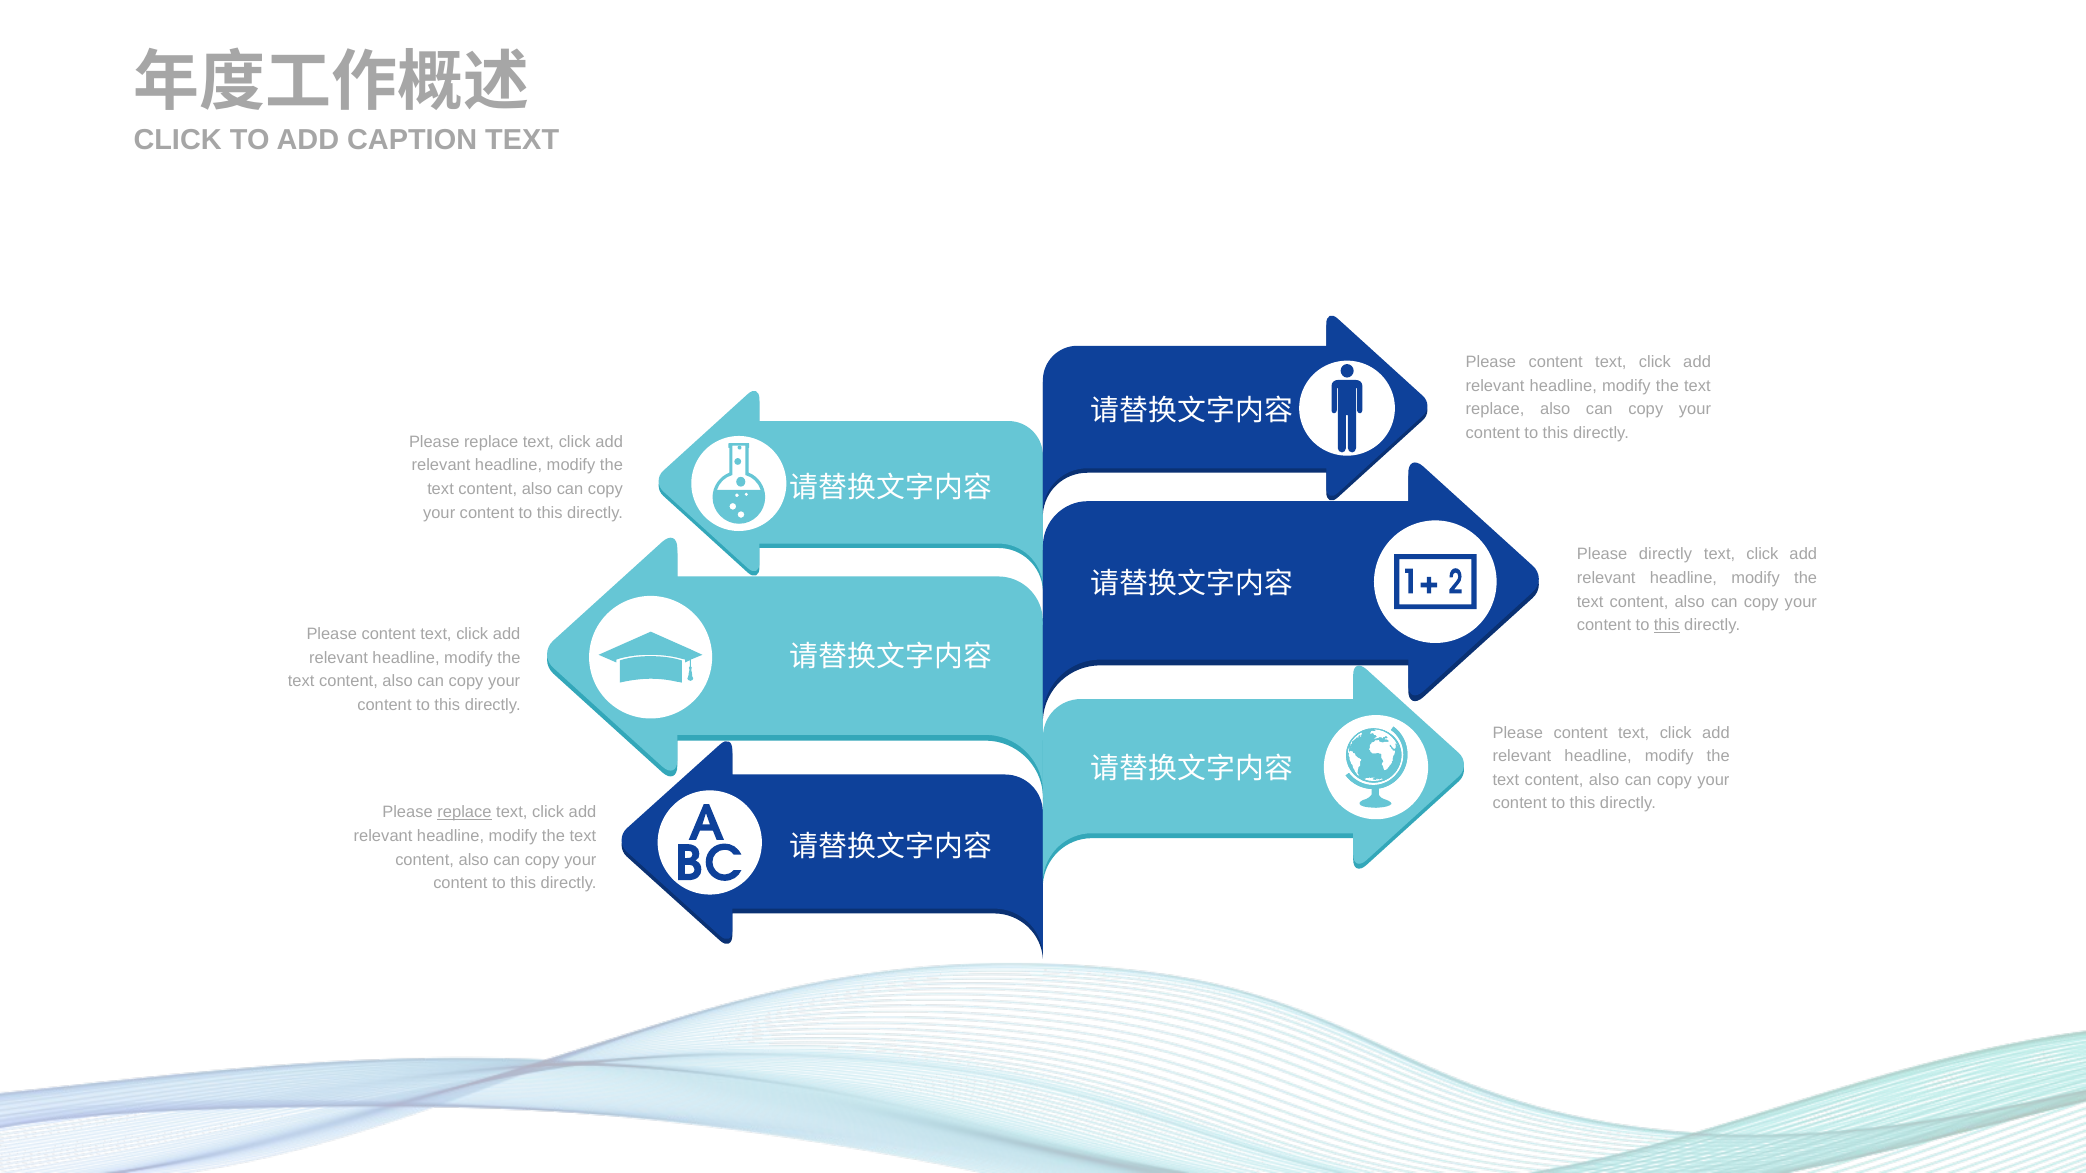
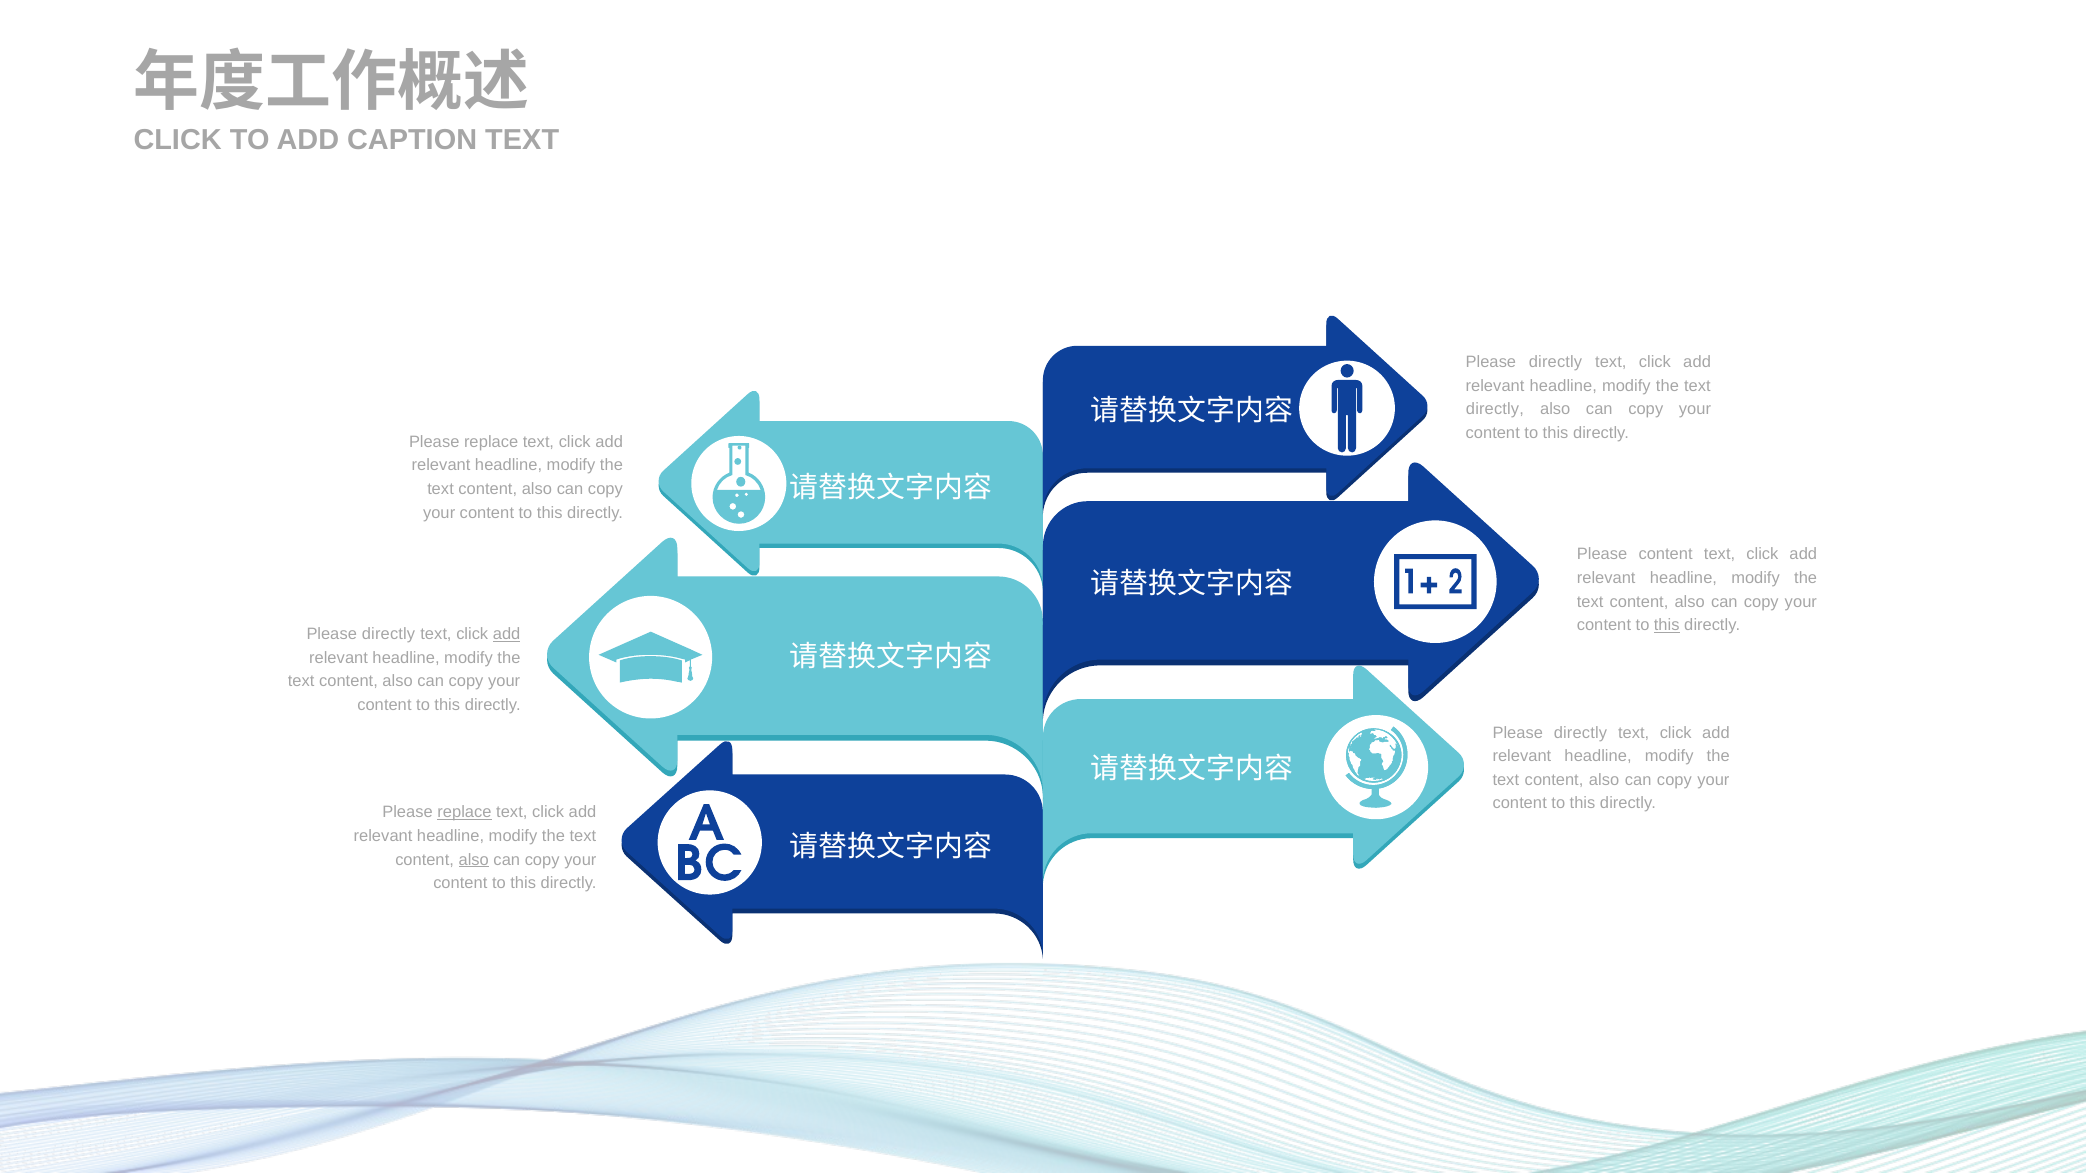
content at (1556, 362): content -> directly
replace at (1495, 409): replace -> directly
Please directly: directly -> content
content at (389, 634): content -> directly
add at (507, 634) underline: none -> present
content at (1581, 733): content -> directly
also at (474, 860) underline: none -> present
